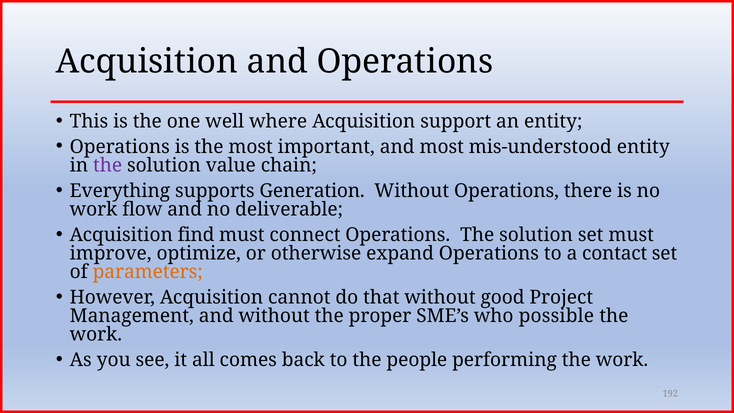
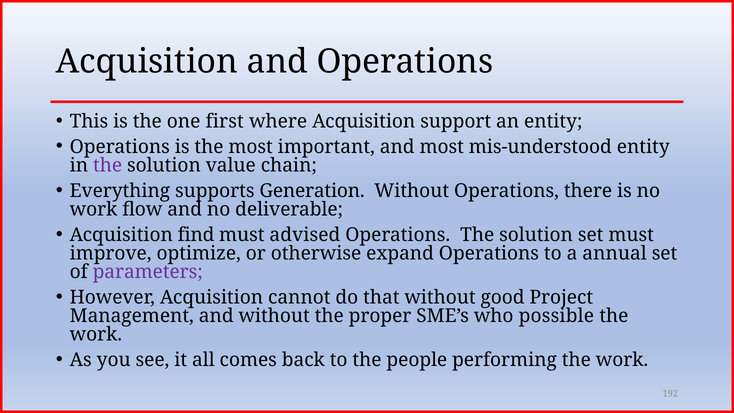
well: well -> first
connect: connect -> advised
contact: contact -> annual
parameters colour: orange -> purple
